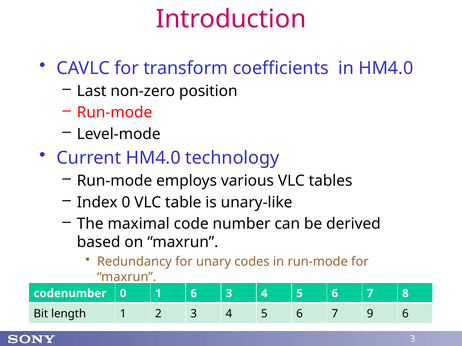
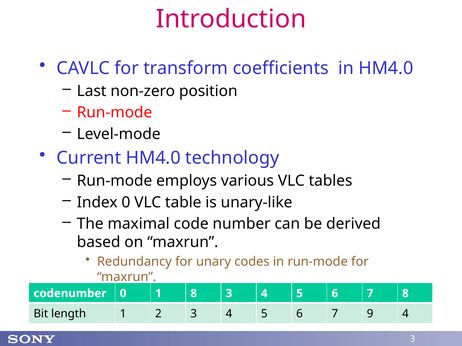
1 6: 6 -> 8
9 6: 6 -> 4
